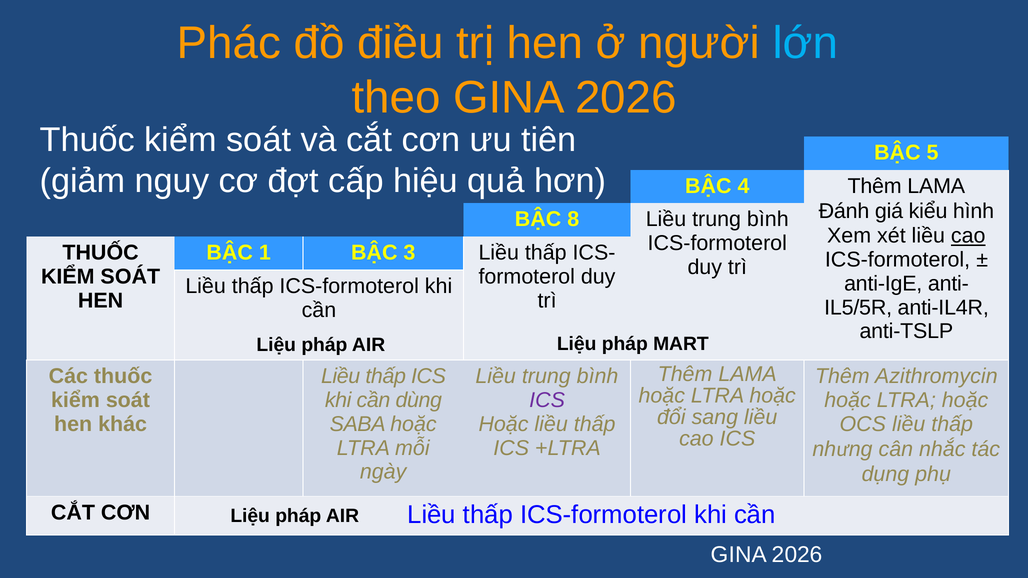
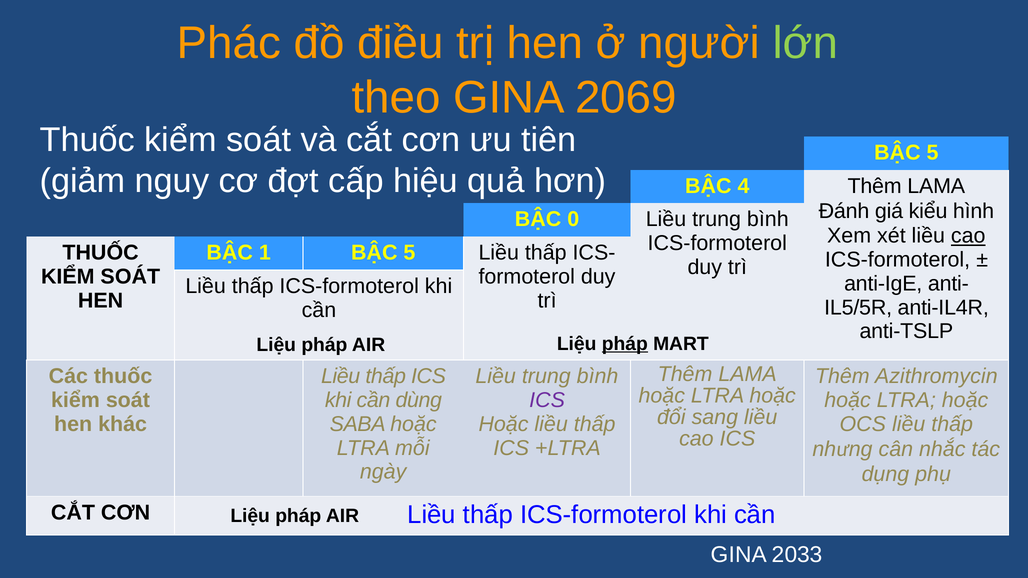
lớn colour: light blue -> light green
theo GINA 2026: 2026 -> 2069
8: 8 -> 0
1 BẬC 3: 3 -> 5
pháp at (625, 344) underline: none -> present
2026 at (797, 555): 2026 -> 2033
